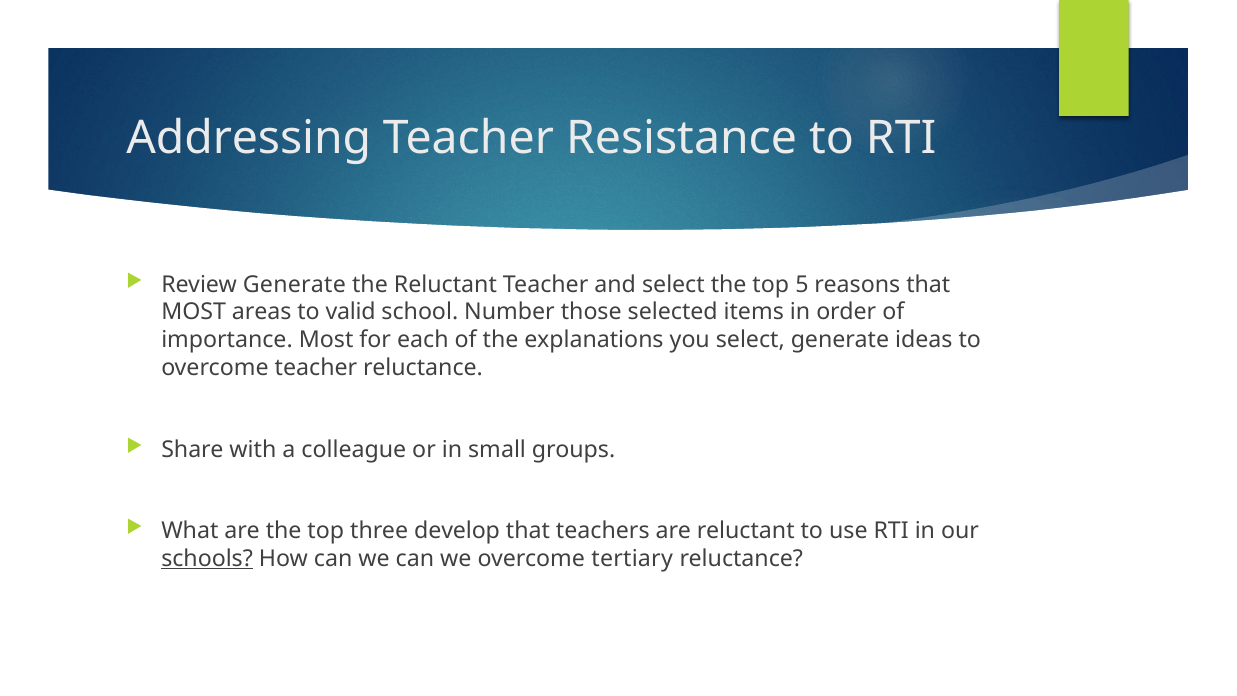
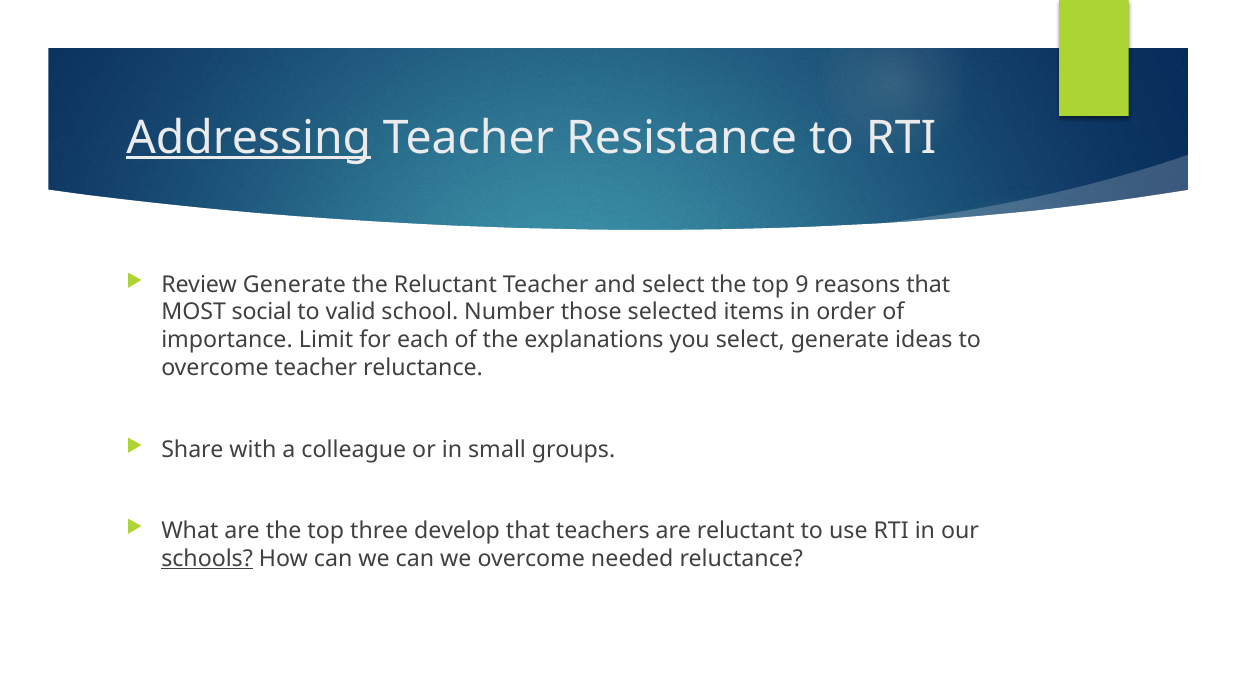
Addressing underline: none -> present
5: 5 -> 9
areas: areas -> social
importance Most: Most -> Limit
tertiary: tertiary -> needed
